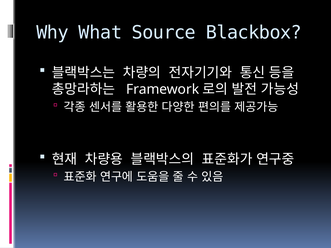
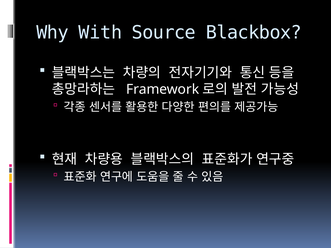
What: What -> With
